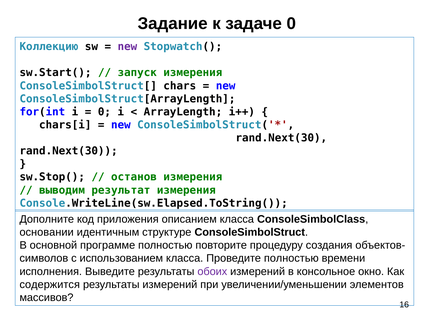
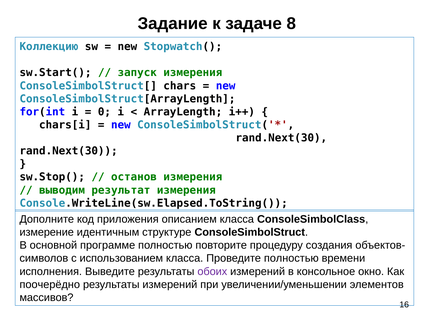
задаче 0: 0 -> 8
new at (127, 47) colour: purple -> black
основании: основании -> измерение
содержится: содержится -> поочерёдно
